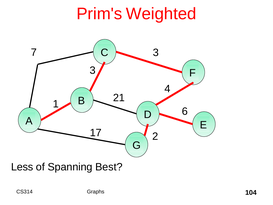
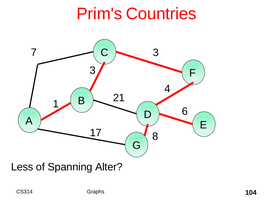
Weighted: Weighted -> Countries
2: 2 -> 8
Best: Best -> Alter
